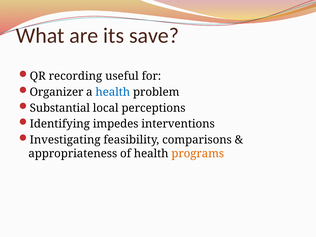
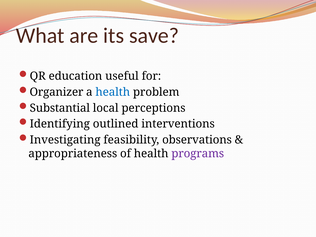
recording: recording -> education
impedes: impedes -> outlined
comparisons: comparisons -> observations
programs colour: orange -> purple
